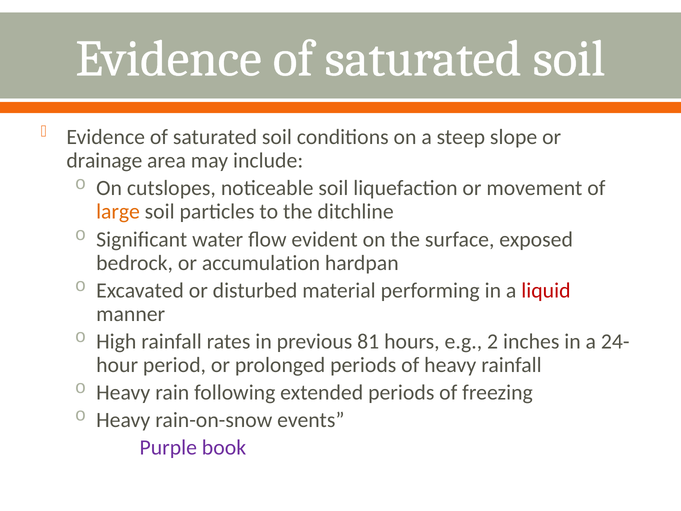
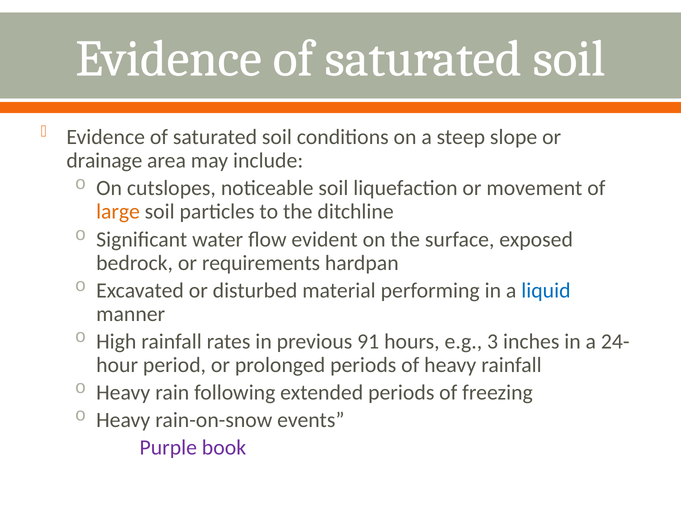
accumulation: accumulation -> requirements
liquid colour: red -> blue
81: 81 -> 91
2: 2 -> 3
